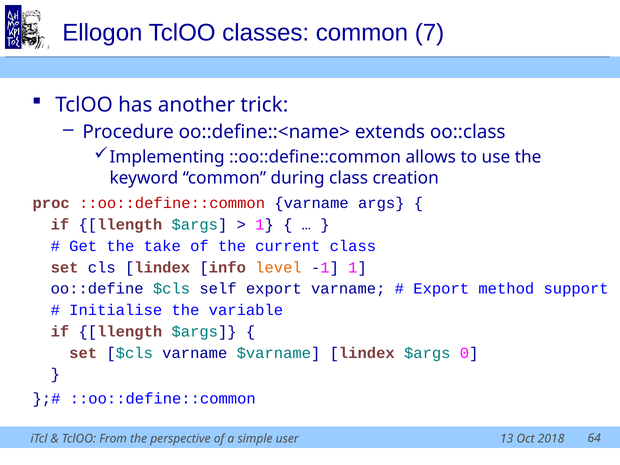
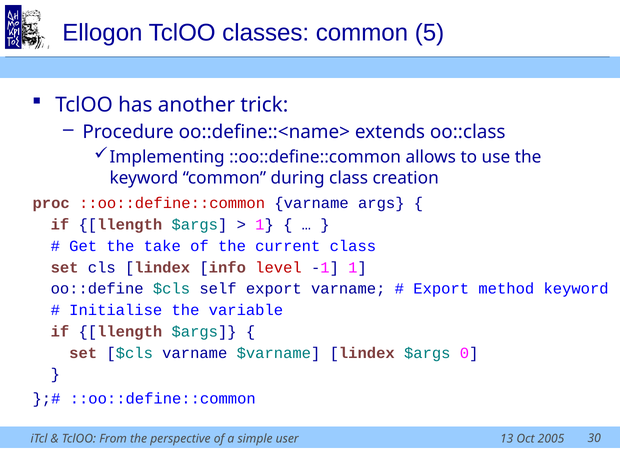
7: 7 -> 5
level colour: orange -> red
method support: support -> keyword
2018: 2018 -> 2005
64: 64 -> 30
